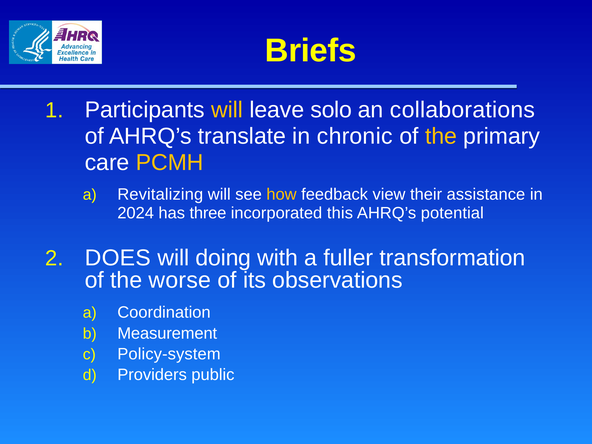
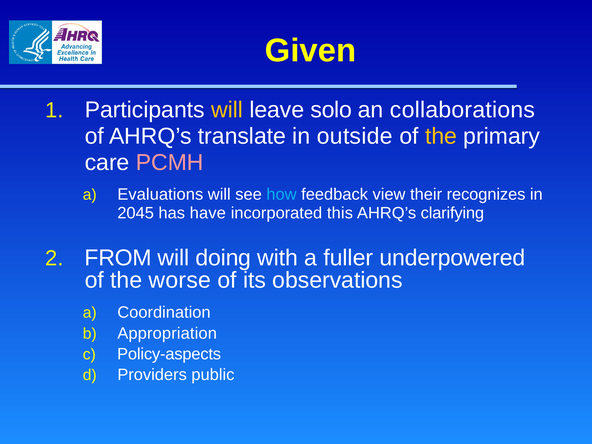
Briefs: Briefs -> Given
chronic: chronic -> outside
PCMH colour: yellow -> pink
Revitalizing: Revitalizing -> Evaluations
how colour: yellow -> light blue
assistance: assistance -> recognizes
2024: 2024 -> 2045
three: three -> have
potential: potential -> clarifying
DOES: DOES -> FROM
transformation: transformation -> underpowered
Measurement: Measurement -> Appropriation
Policy-system: Policy-system -> Policy-aspects
